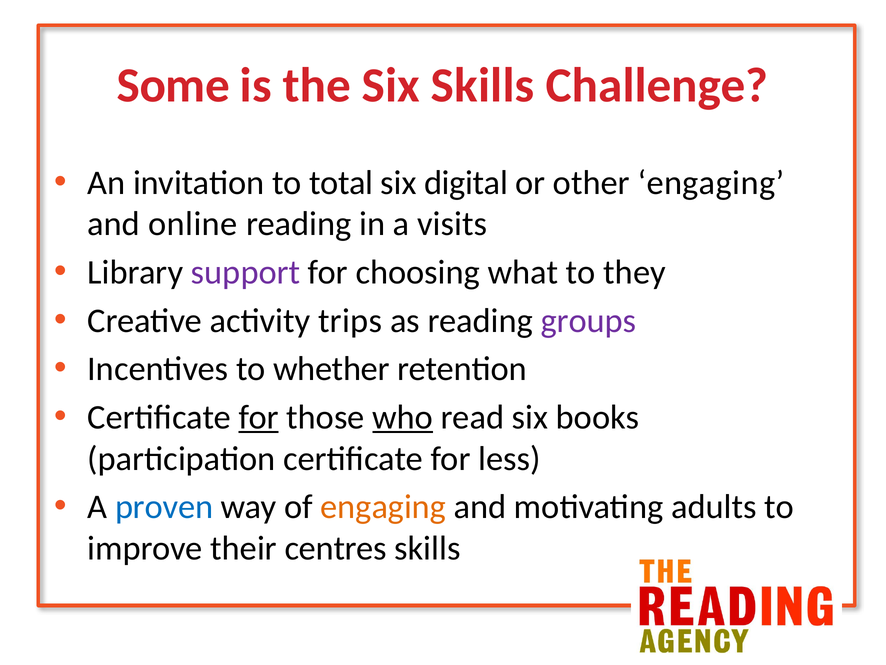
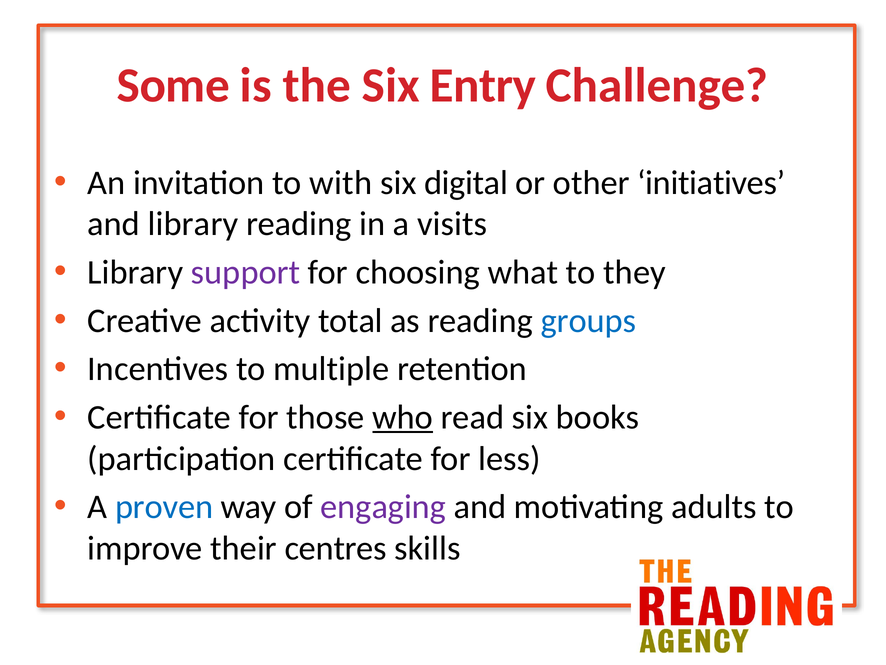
Six Skills: Skills -> Entry
total: total -> with
other engaging: engaging -> initiatives
and online: online -> library
trips: trips -> total
groups colour: purple -> blue
whether: whether -> multiple
for at (259, 417) underline: present -> none
engaging at (383, 507) colour: orange -> purple
